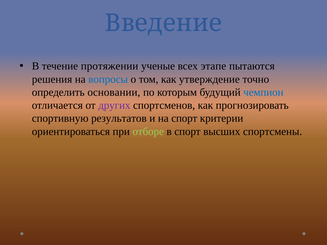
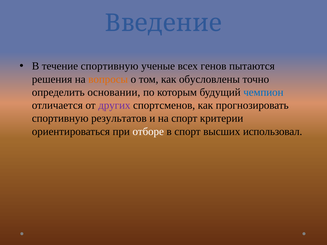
течение протяжении: протяжении -> спортивную
этапе: этапе -> генов
вопросы colour: blue -> orange
утверждение: утверждение -> обусловлены
отборе colour: light green -> white
спортсмены: спортсмены -> использовал
